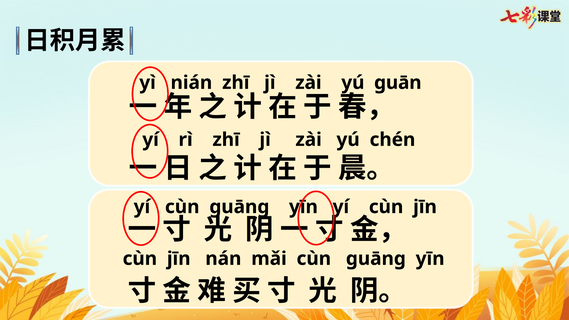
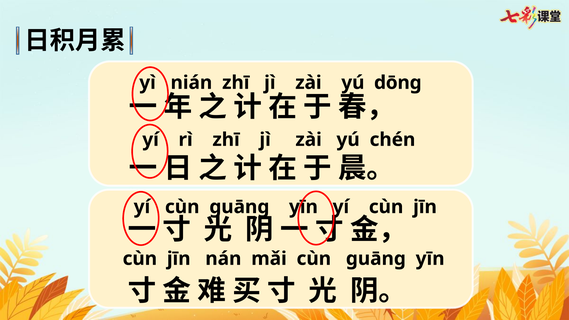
guān: guān -> dōng
